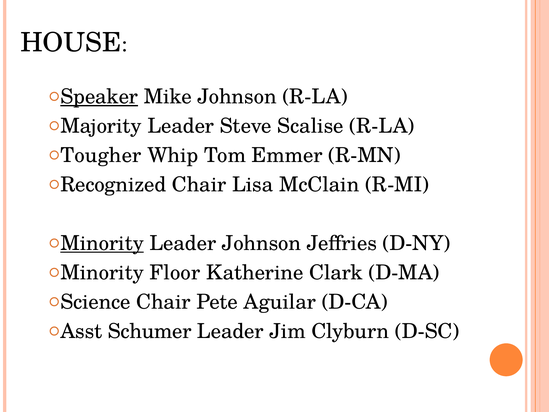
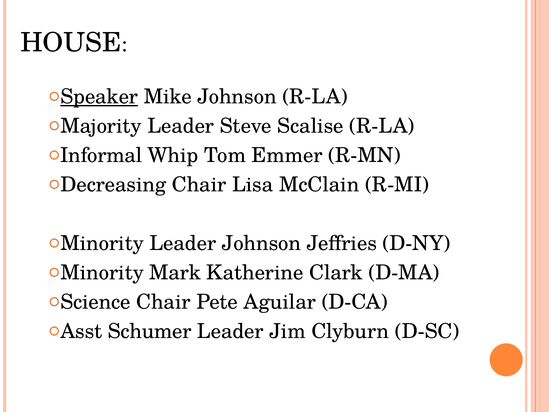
Tougher: Tougher -> Informal
Recognized: Recognized -> Decreasing
Minority at (102, 243) underline: present -> none
Floor: Floor -> Mark
